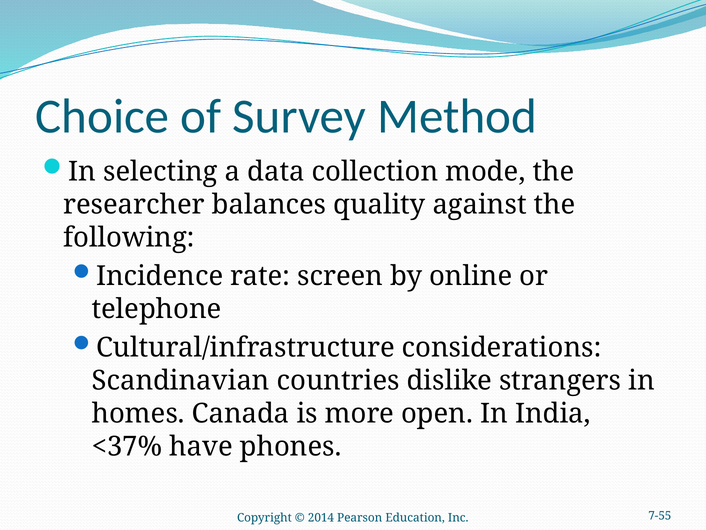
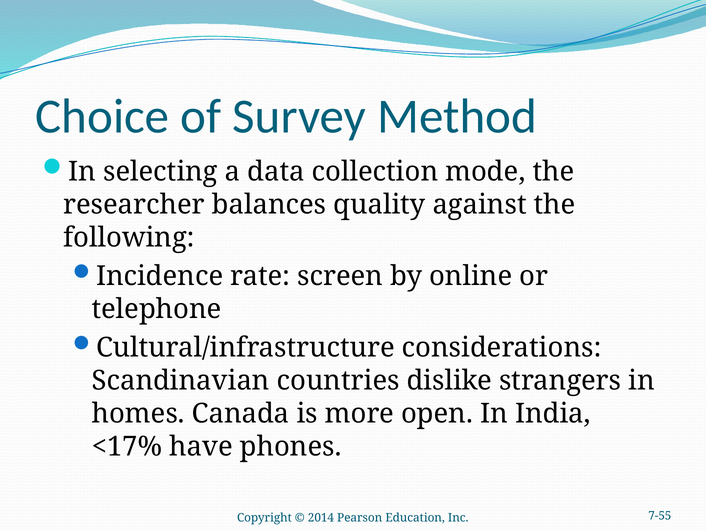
<37%: <37% -> <17%
